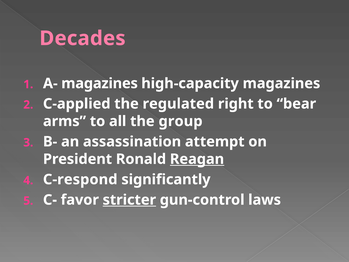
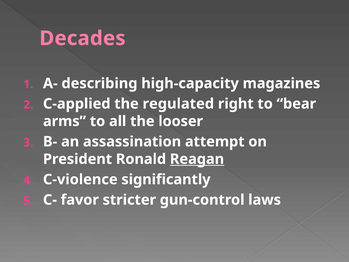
A- magazines: magazines -> describing
group: group -> looser
C-respond: C-respond -> C-violence
stricter underline: present -> none
